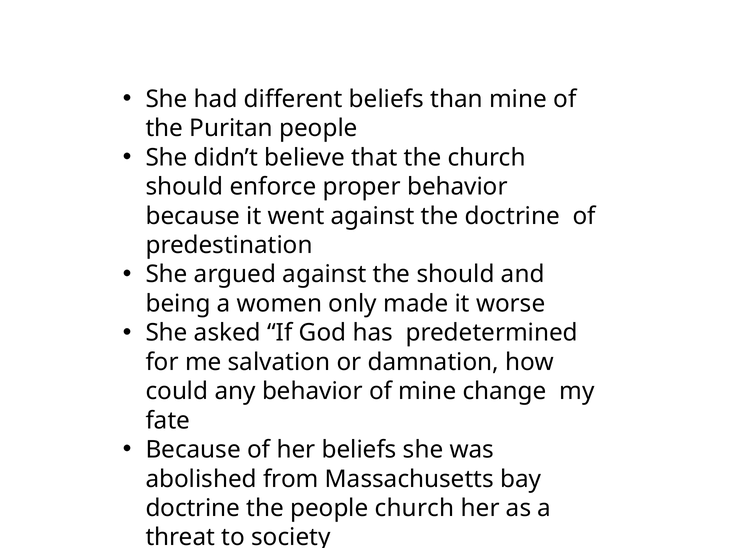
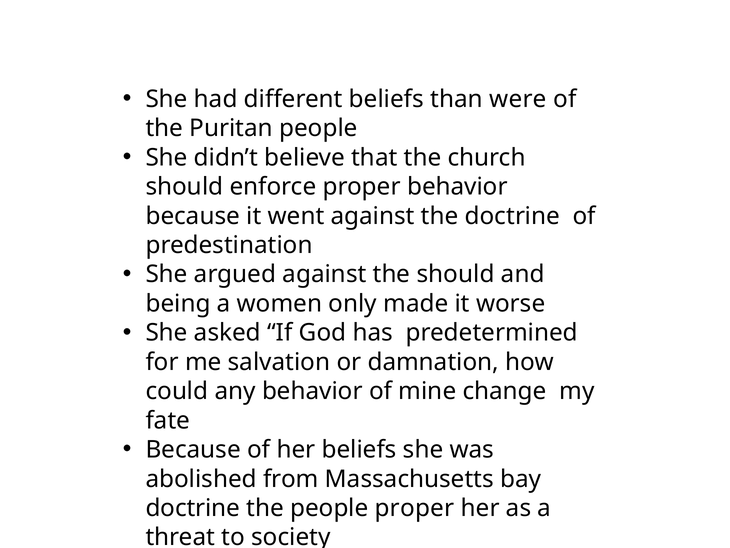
than mine: mine -> were
people church: church -> proper
